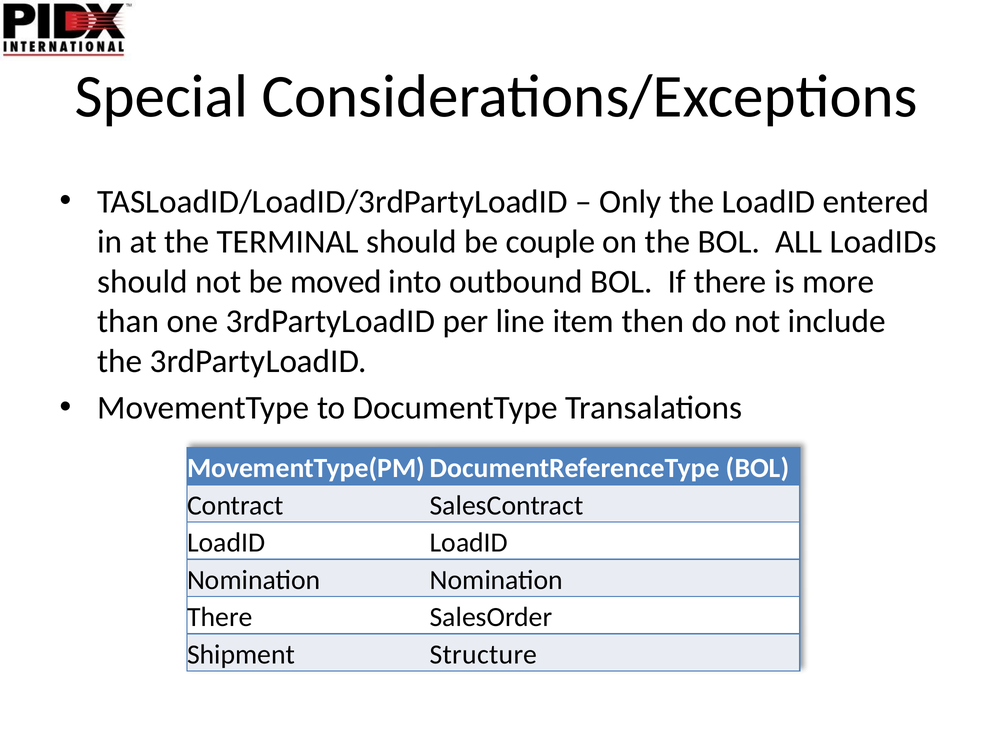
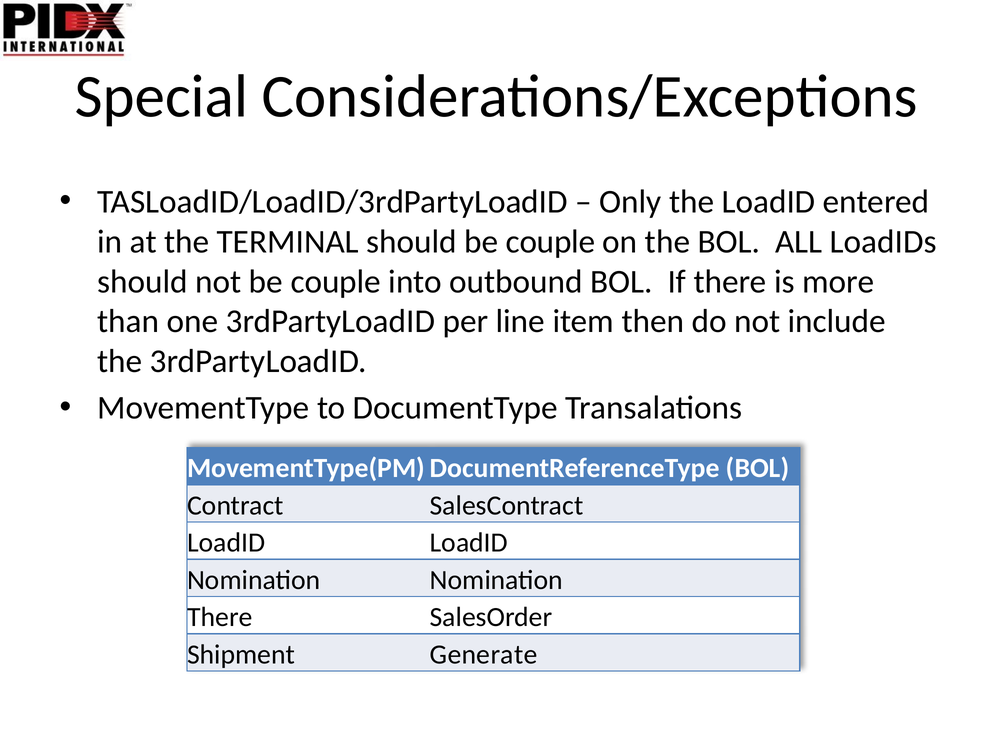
not be moved: moved -> couple
Structure: Structure -> Generate
